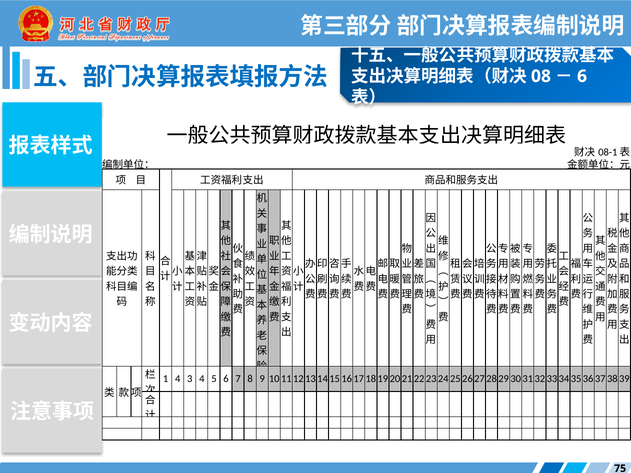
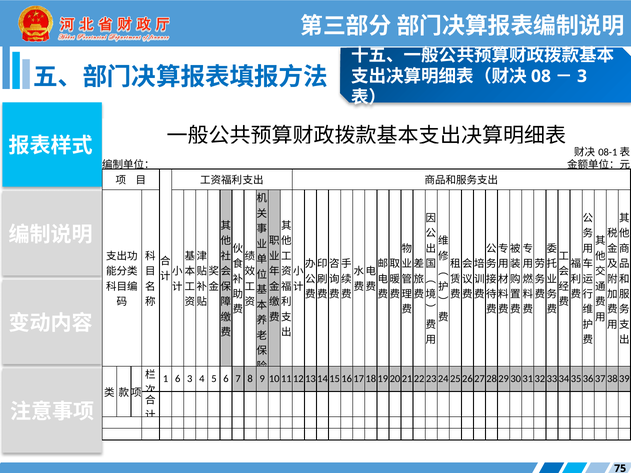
6 at (582, 76): 6 -> 3
1 4: 4 -> 6
